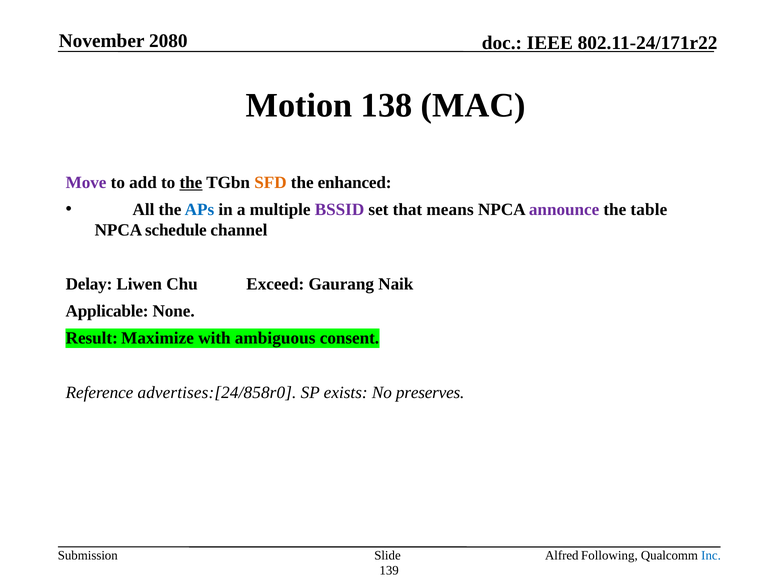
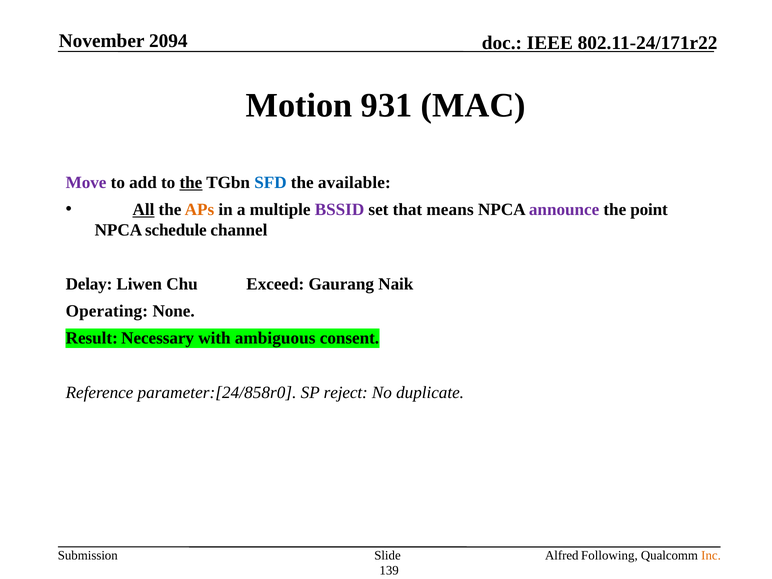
2080: 2080 -> 2094
138: 138 -> 931
SFD colour: orange -> blue
enhanced: enhanced -> available
All underline: none -> present
APs colour: blue -> orange
table: table -> point
Applicable: Applicable -> Operating
Maximize: Maximize -> Necessary
advertises:[24/858r0: advertises:[24/858r0 -> parameter:[24/858r0
exists: exists -> reject
preserves: preserves -> duplicate
Inc colour: blue -> orange
